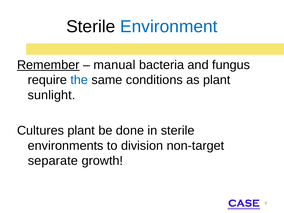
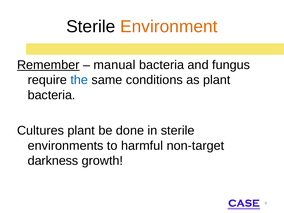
Environment colour: blue -> orange
sunlight at (51, 95): sunlight -> bacteria
division: division -> harmful
separate: separate -> darkness
